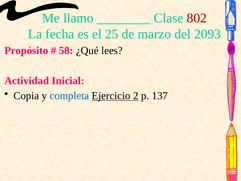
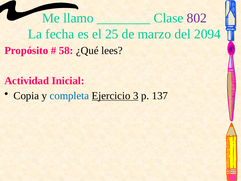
802 colour: red -> purple
2093: 2093 -> 2094
2: 2 -> 3
